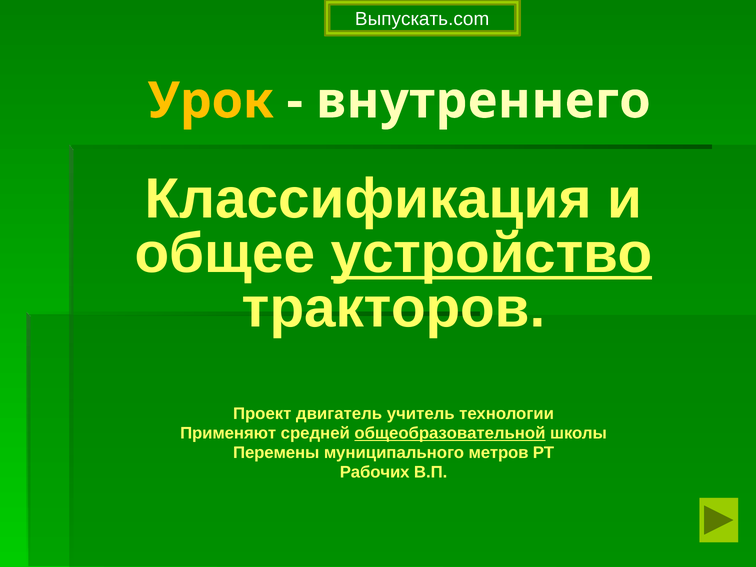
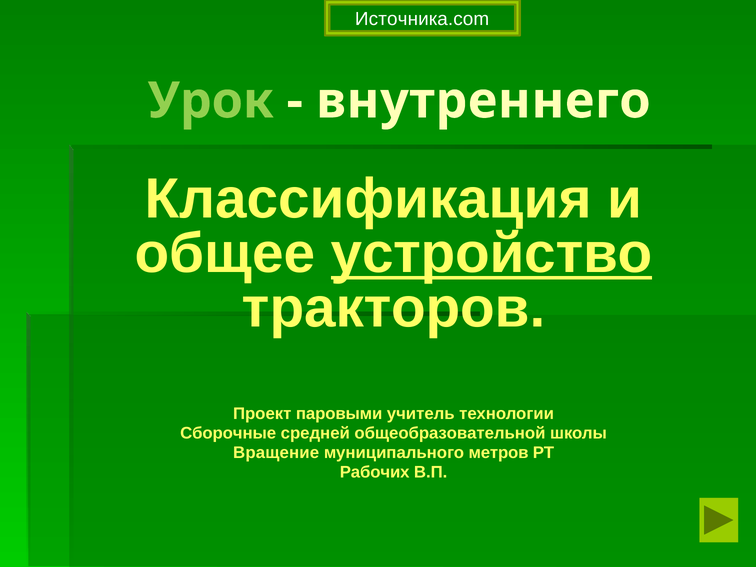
Выпускать.com: Выпускать.com -> Источника.com
Урок colour: yellow -> light green
двигатель: двигатель -> паровыми
Применяют: Применяют -> Сборочные
общеобразовательной underline: present -> none
Перемены: Перемены -> Вращение
